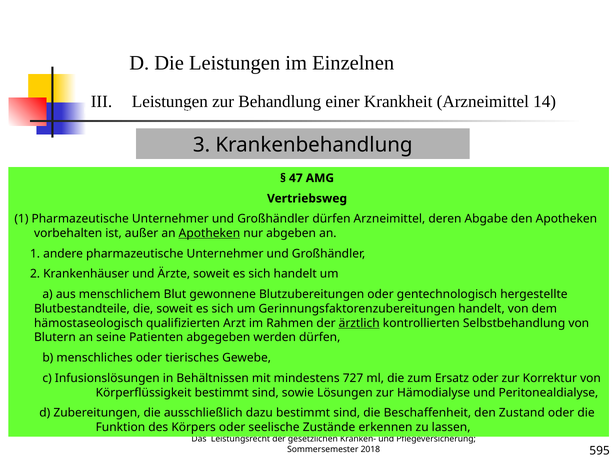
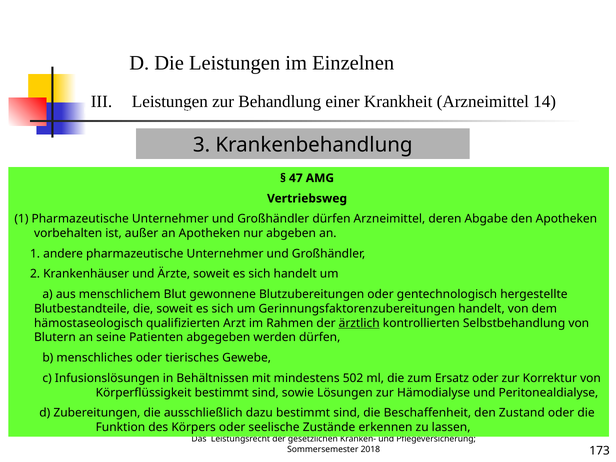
Apotheken at (209, 233) underline: present -> none
727: 727 -> 502
595: 595 -> 173
